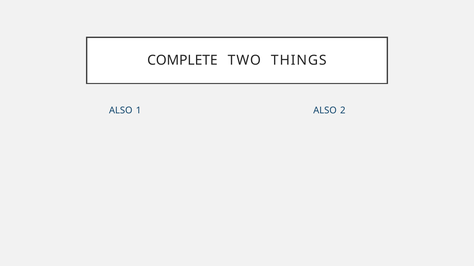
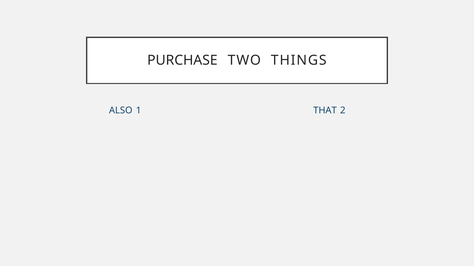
COMPLETE: COMPLETE -> PURCHASE
1 ALSO: ALSO -> THAT
